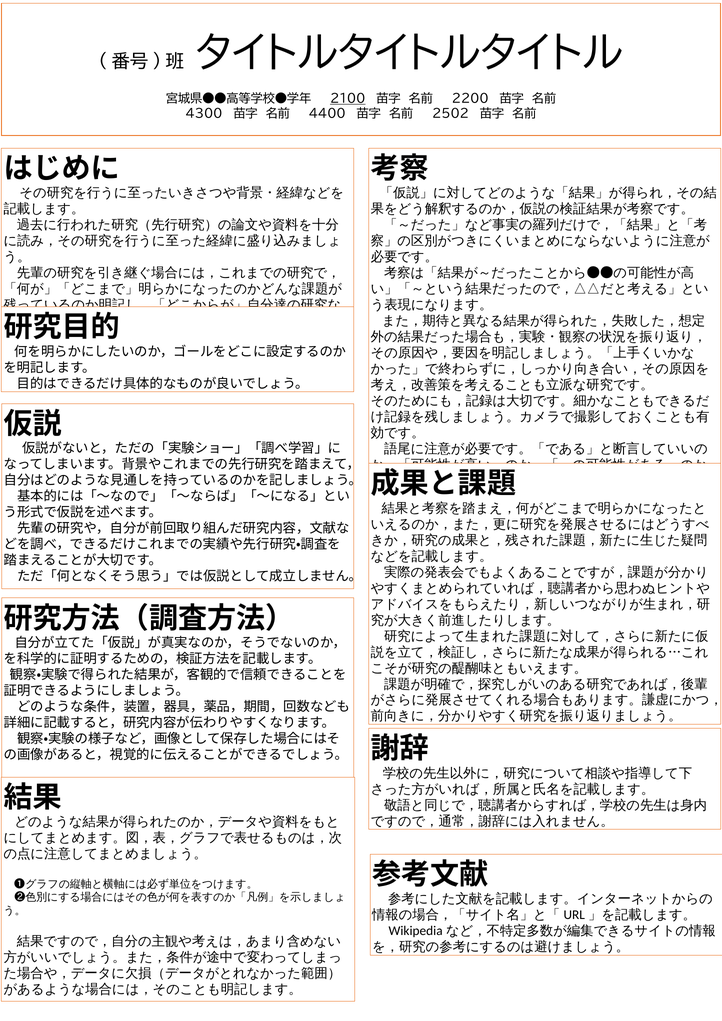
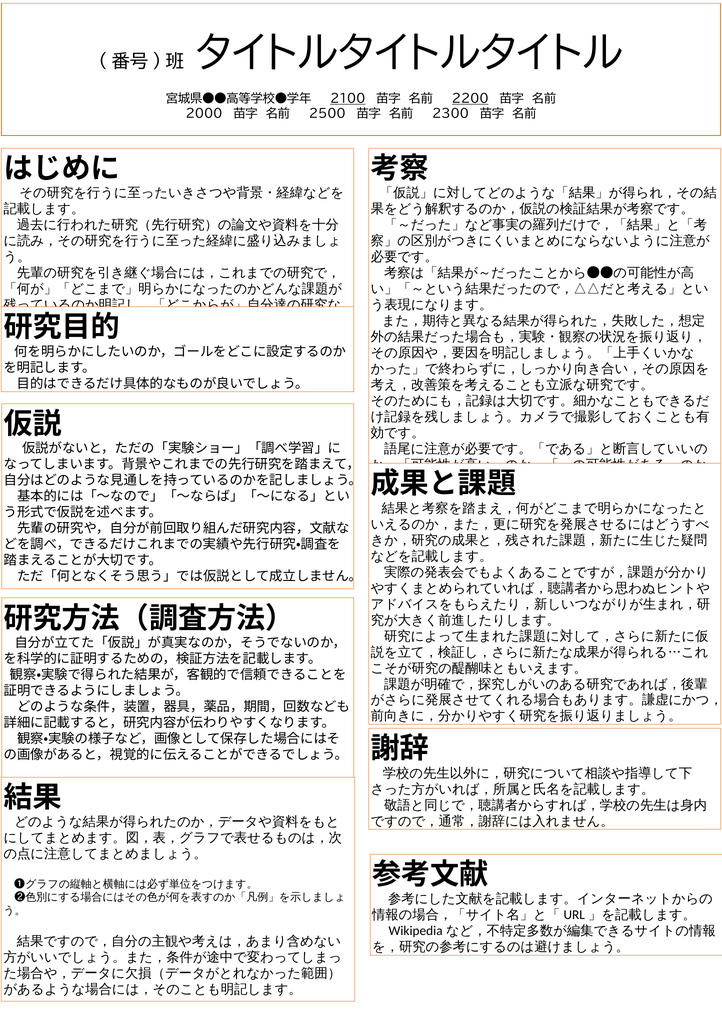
2200 underline: none -> present
4300: 4300 -> 2000
4400: 4400 -> 2500
2502: 2502 -> 2300
